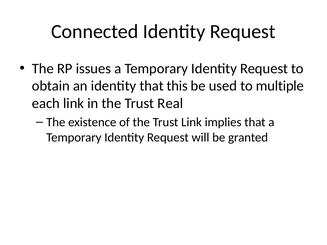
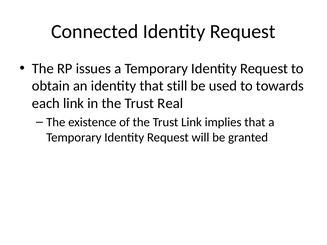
this: this -> still
multiple: multiple -> towards
